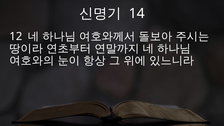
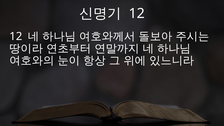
14 at (137, 13): 14 -> 12
